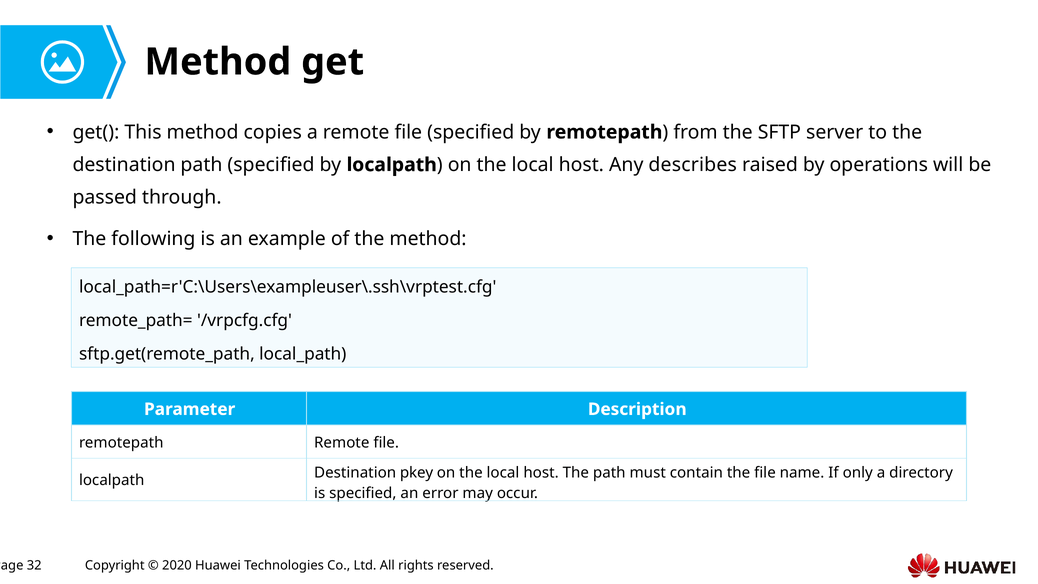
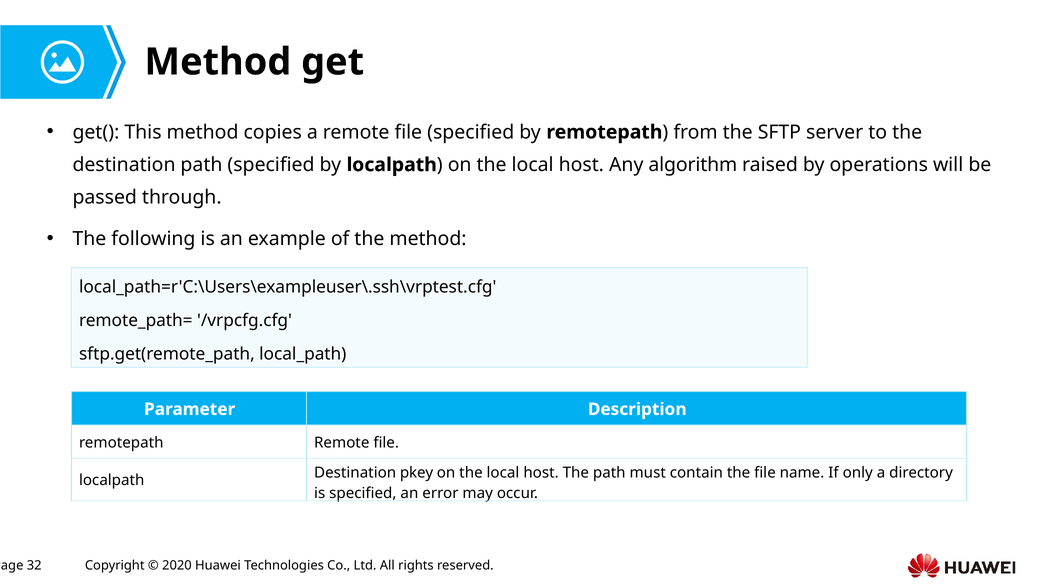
describes: describes -> algorithm
